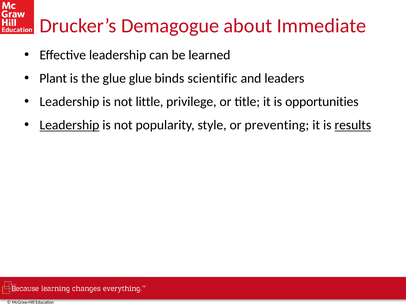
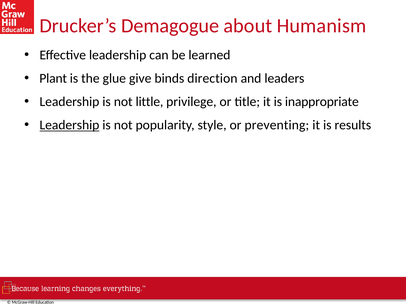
Immediate: Immediate -> Humanism
glue glue: glue -> give
scientific: scientific -> direction
opportunities: opportunities -> inappropriate
results underline: present -> none
